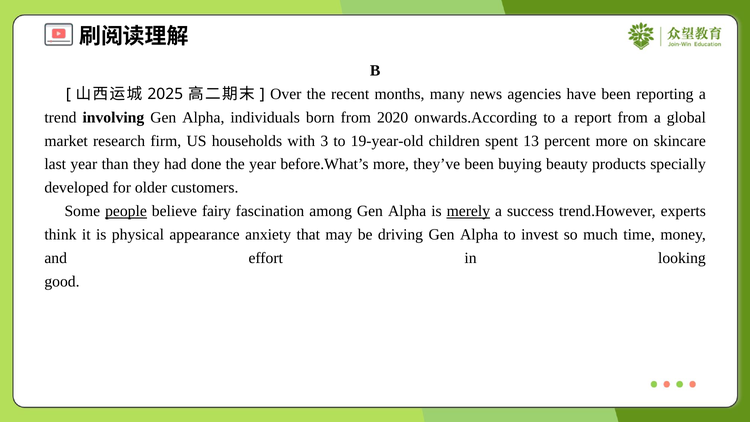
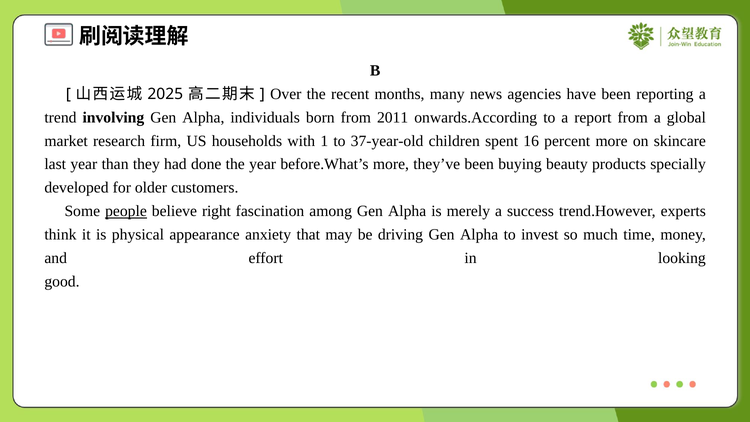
2020: 2020 -> 2011
3: 3 -> 1
19-year-old: 19-year-old -> 37-year-old
13: 13 -> 16
fairy: fairy -> right
merely underline: present -> none
